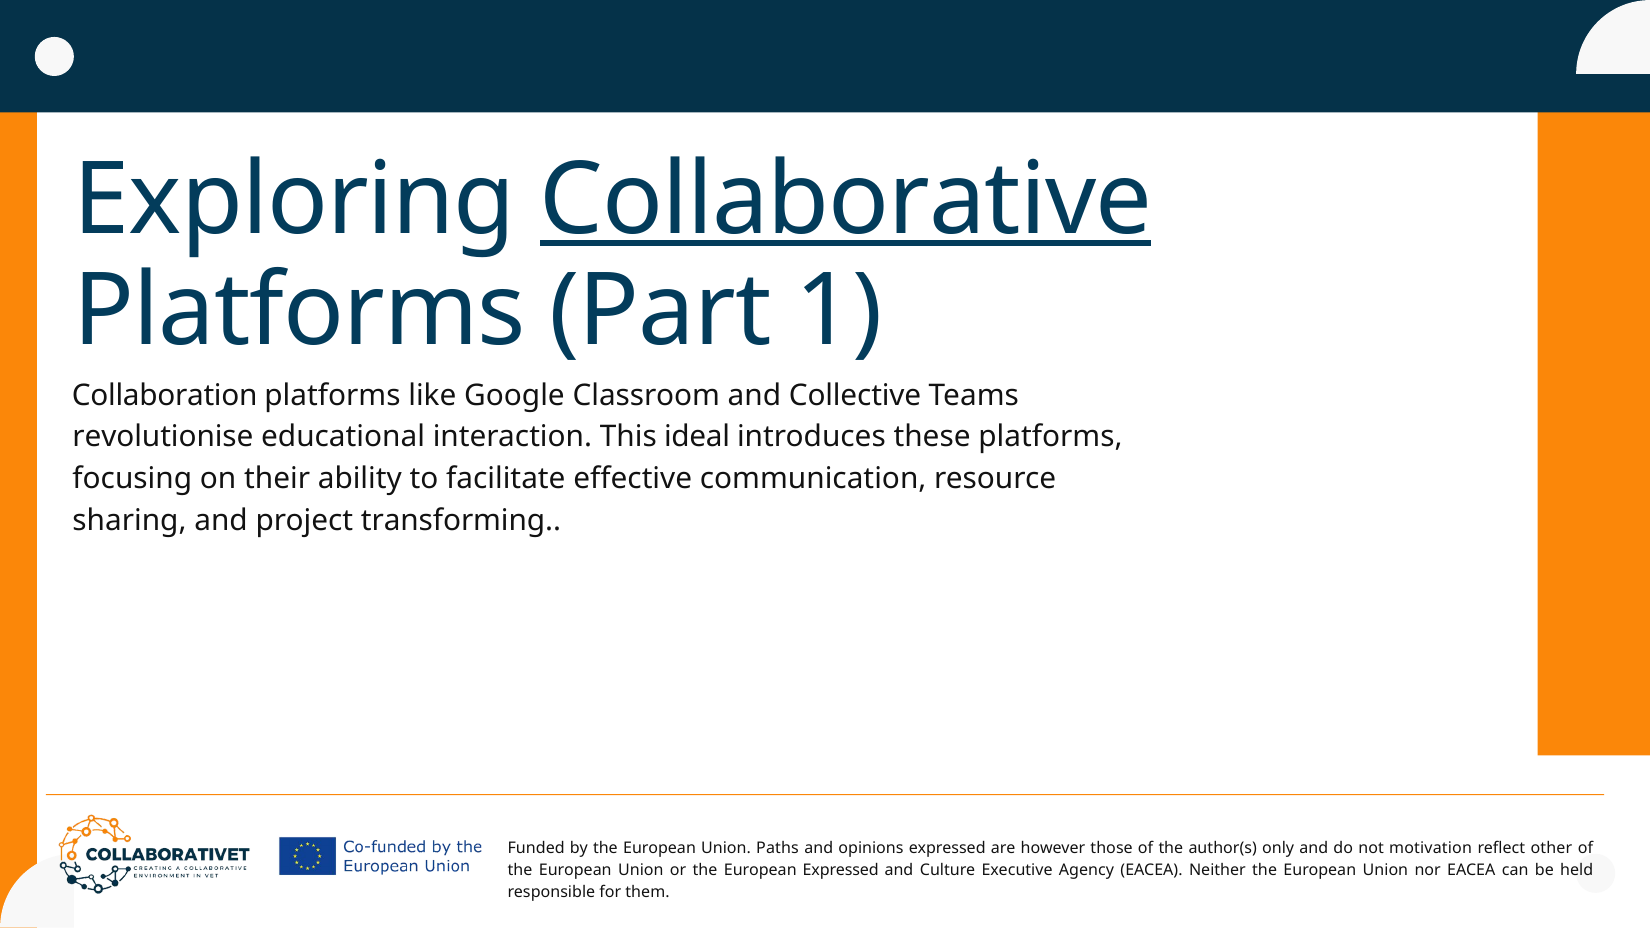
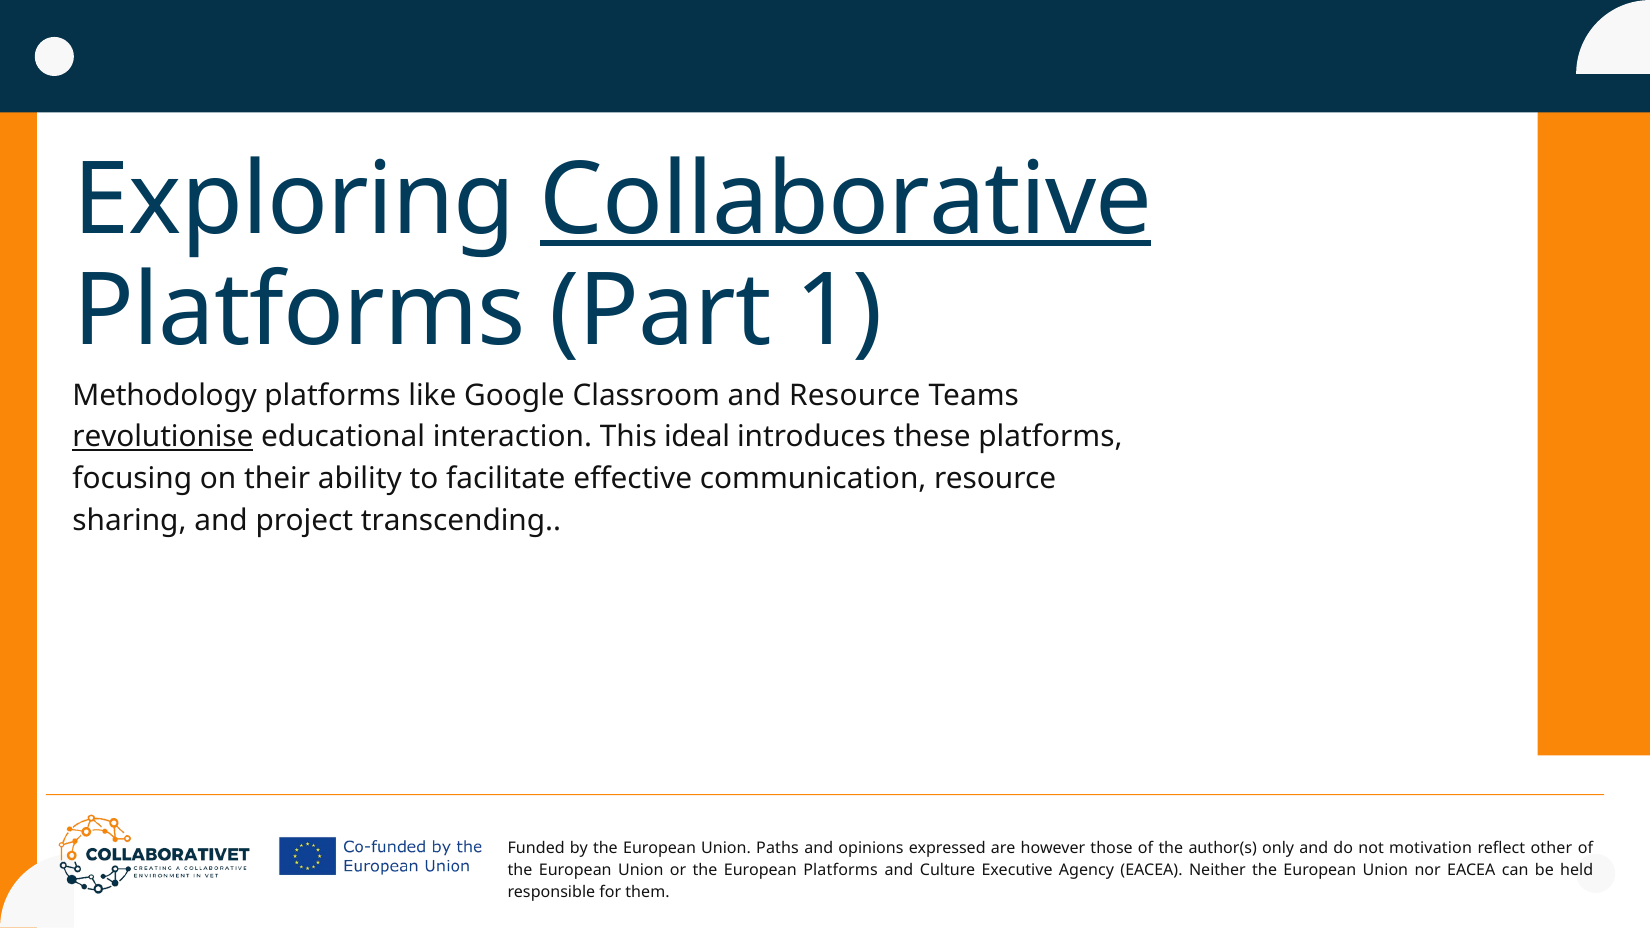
Collaboration: Collaboration -> Methodology
and Collective: Collective -> Resource
revolutionise underline: none -> present
transforming: transforming -> transcending
European Expressed: Expressed -> Platforms
